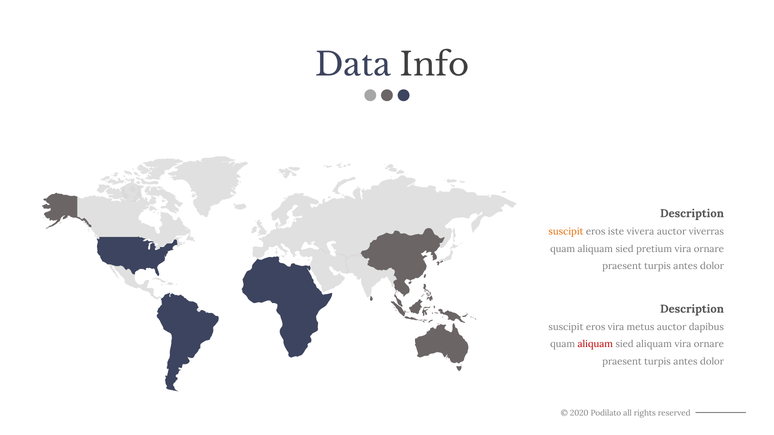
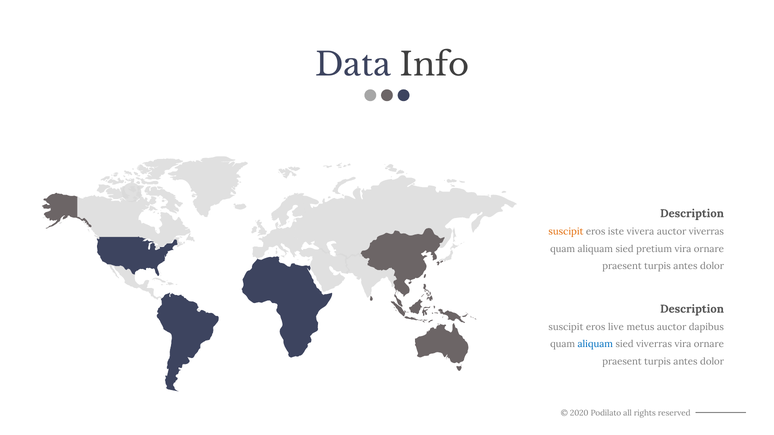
eros vira: vira -> live
aliquam at (595, 345) colour: red -> blue
sied aliquam: aliquam -> viverras
